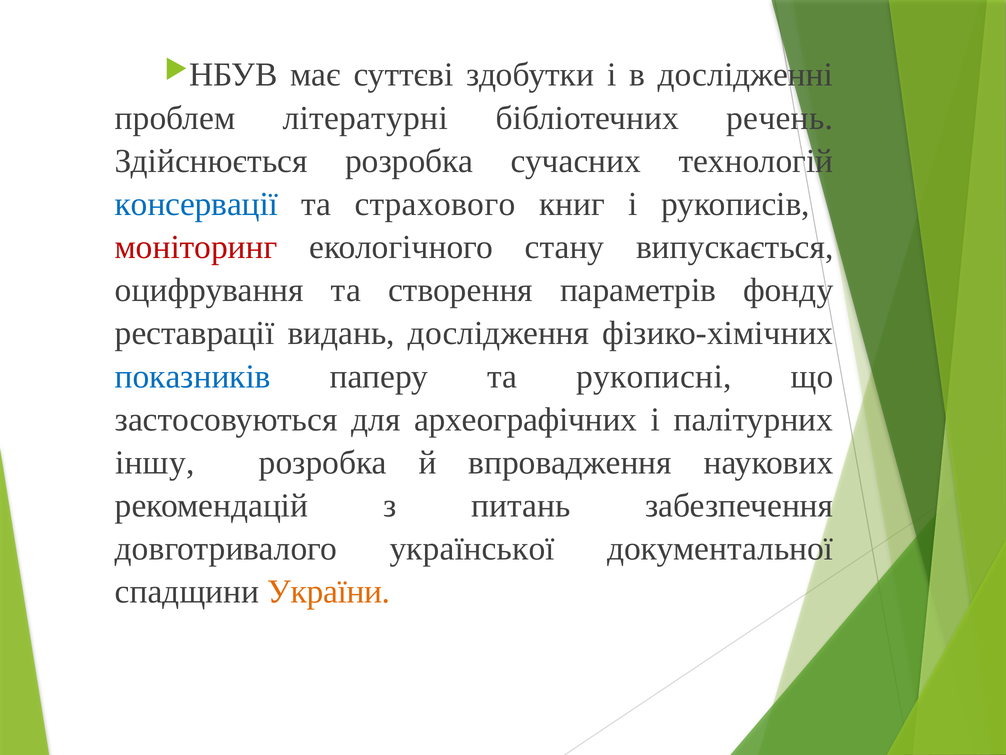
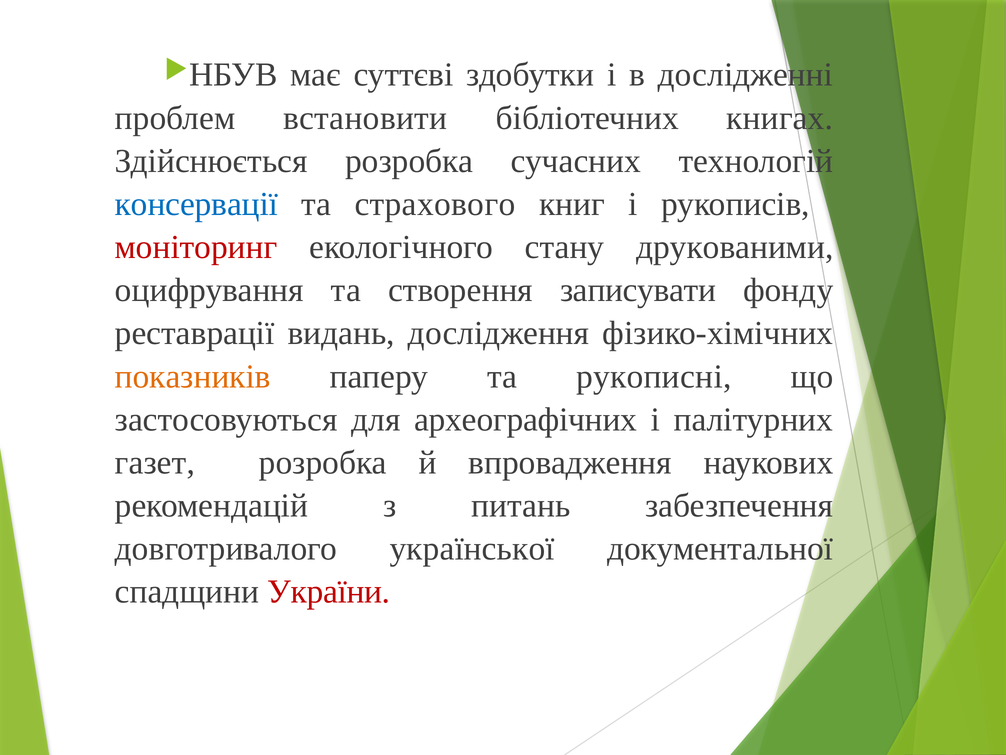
літературні: літературні -> встановити
речень: речень -> книгах
випускається: випускається -> друкованими
параметрів: параметрів -> записувати
показників colour: blue -> orange
іншу: іншу -> газет
України colour: orange -> red
